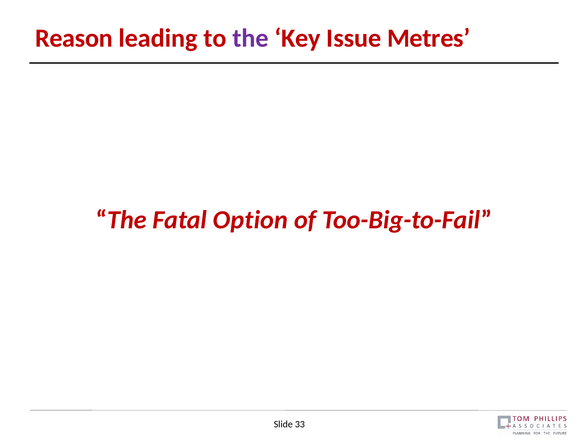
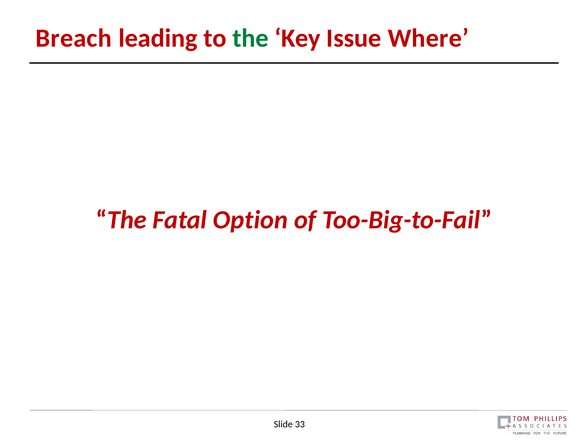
Reason: Reason -> Breach
the at (250, 38) colour: purple -> green
Metres: Metres -> Where
